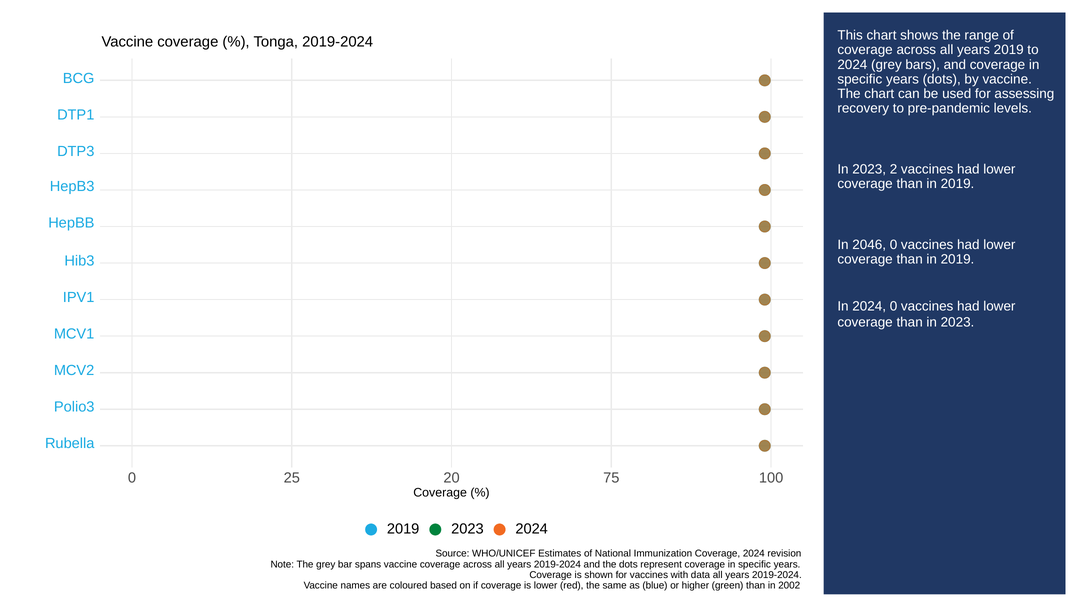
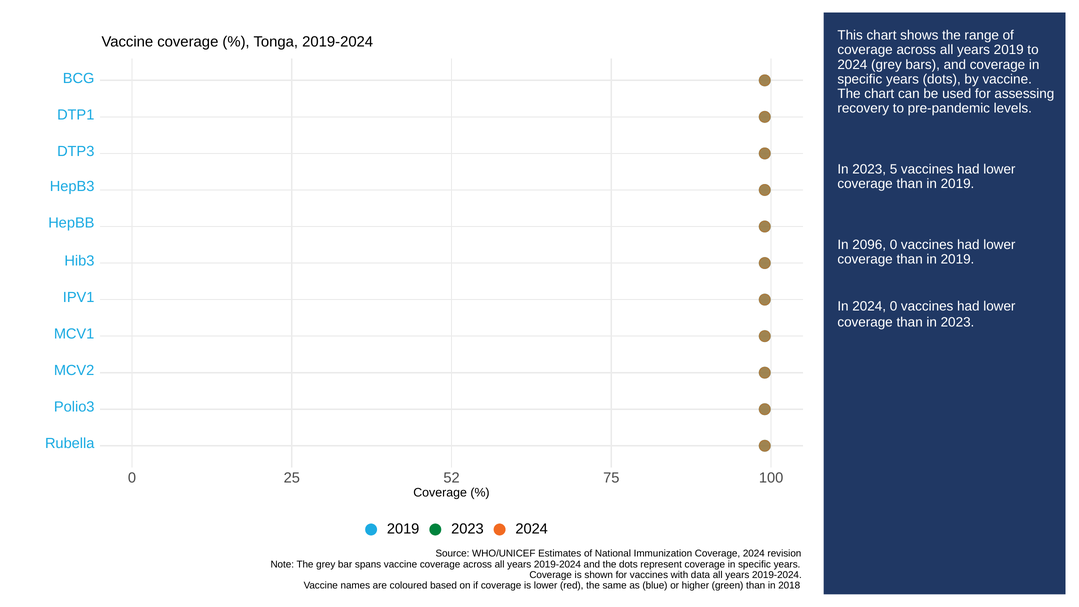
2: 2 -> 5
2046: 2046 -> 2096
20: 20 -> 52
2002: 2002 -> 2018
